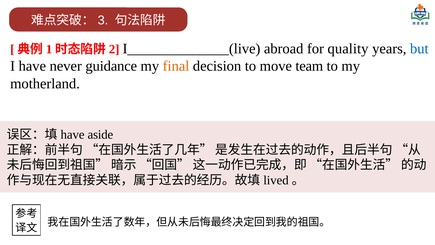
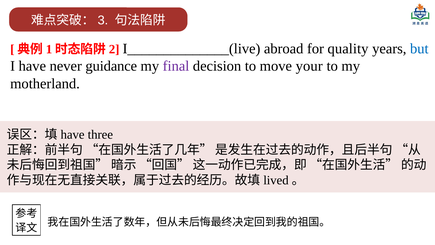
final colour: orange -> purple
team: team -> your
aside: aside -> three
